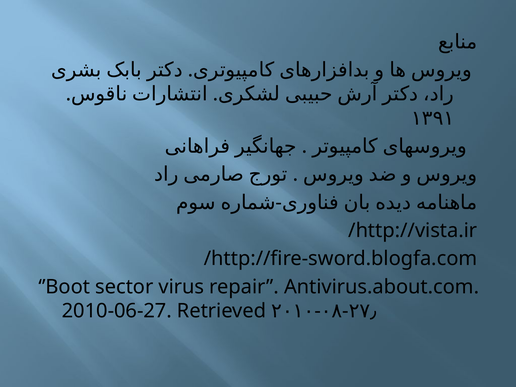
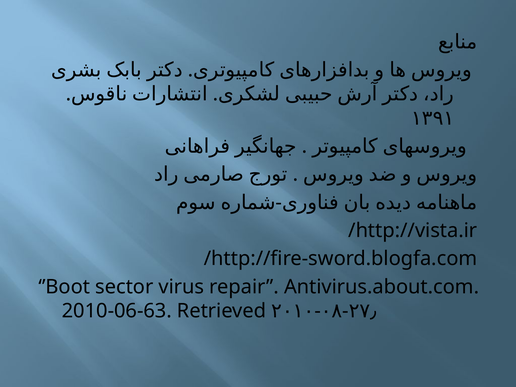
2010-06-27: 2010-06-27 -> 2010-06-63
